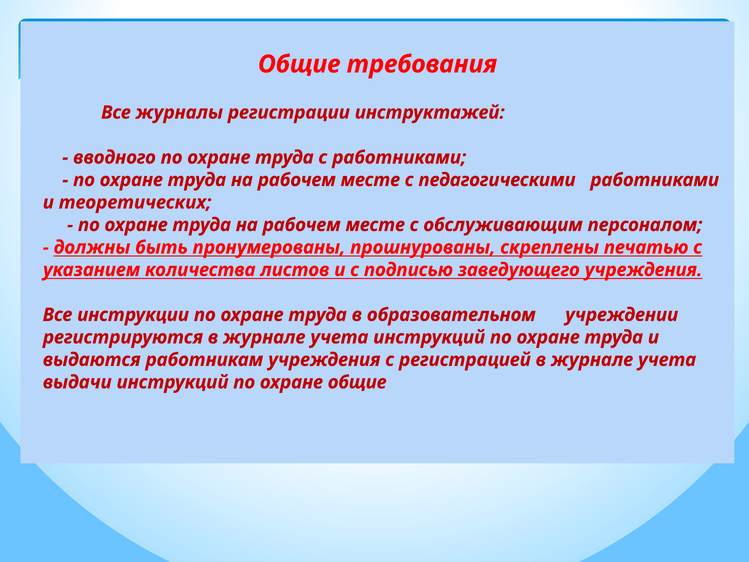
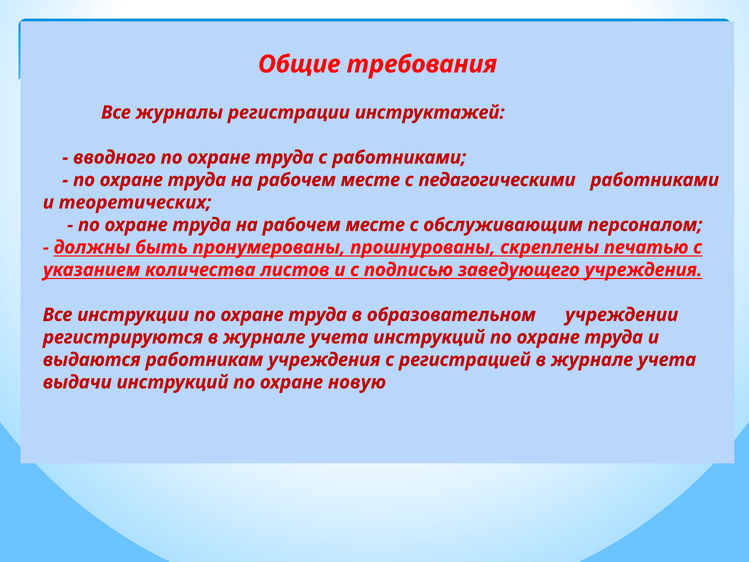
охране общие: общие -> новую
